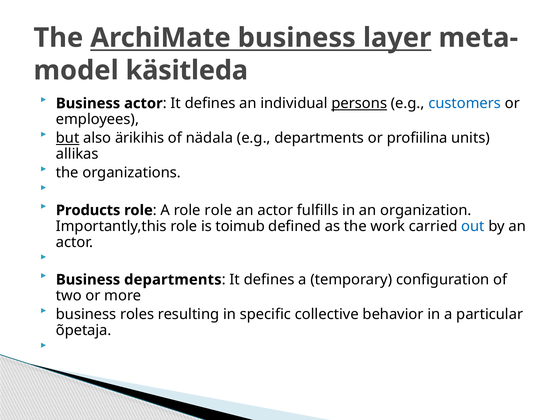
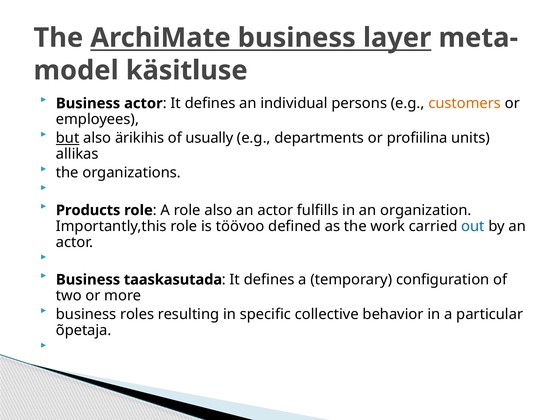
käsitleda: käsitleda -> käsitluse
persons underline: present -> none
customers colour: blue -> orange
nädala: nädala -> usually
role role: role -> also
toimub: toimub -> töövoo
Business departments: departments -> taaskasutada
